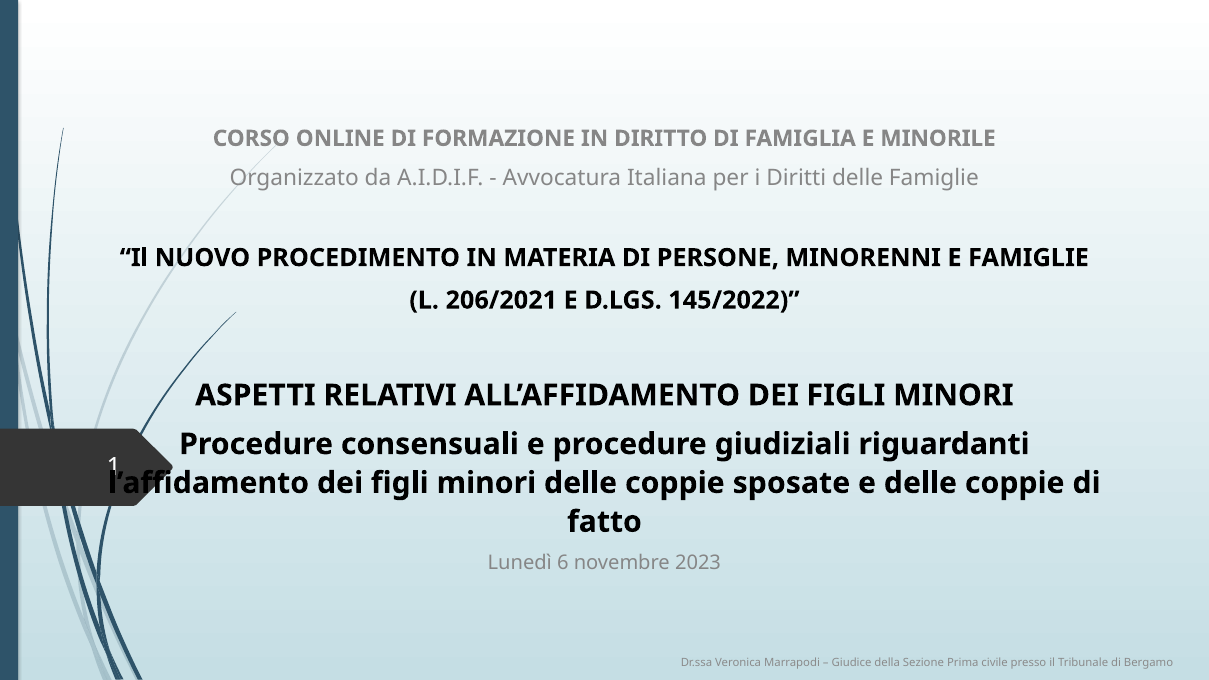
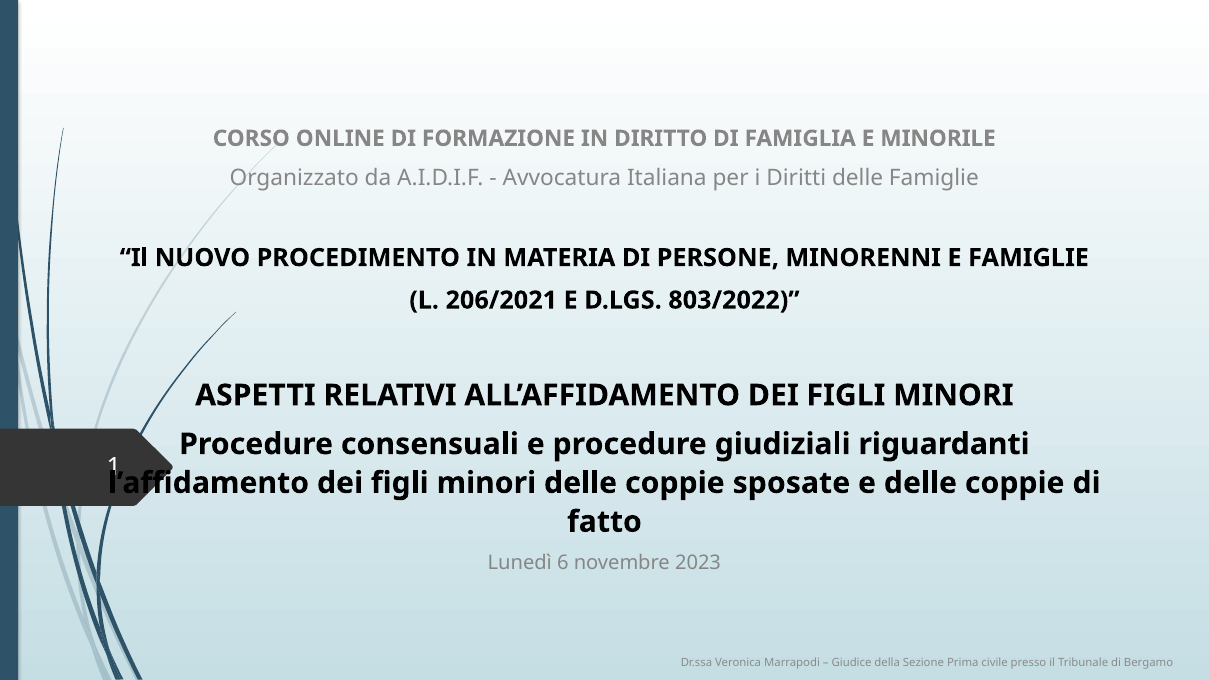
145/2022: 145/2022 -> 803/2022
